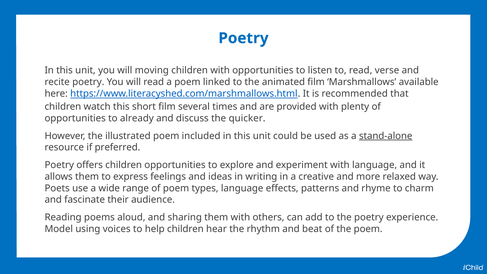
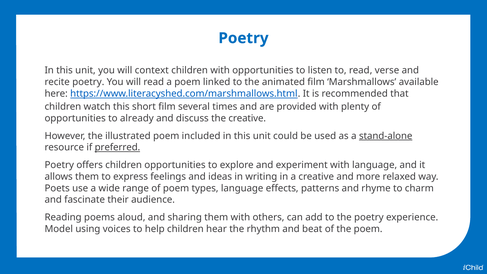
moving: moving -> context
the quicker: quicker -> creative
preferred underline: none -> present
